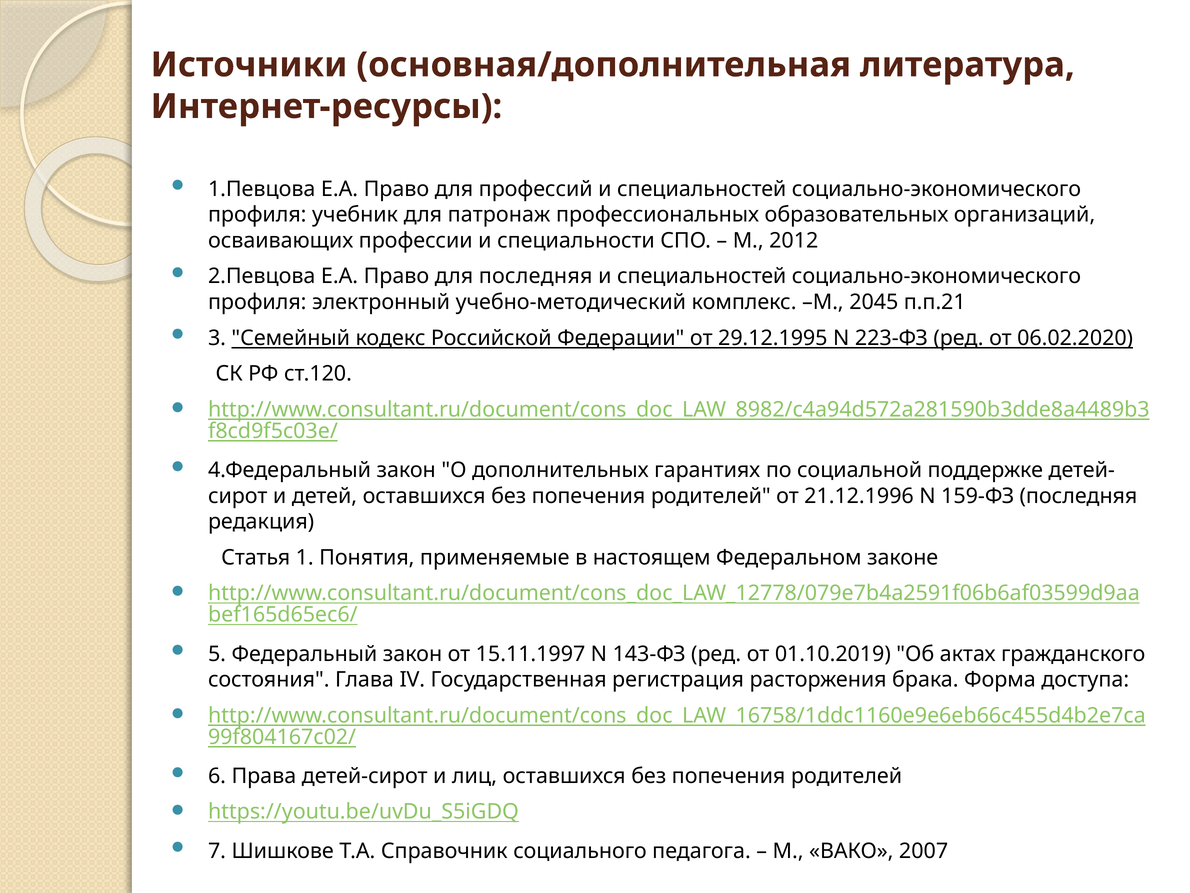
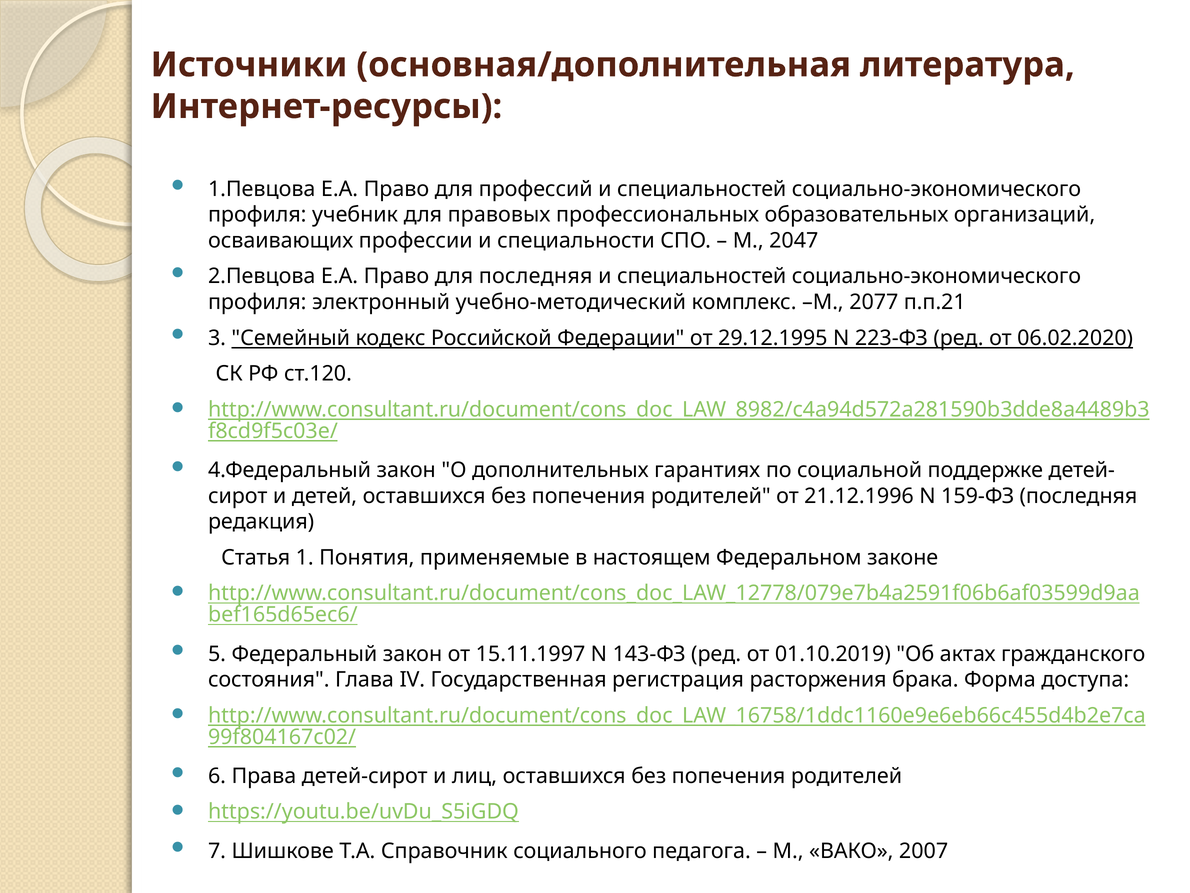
патронаж: патронаж -> правовых
2012: 2012 -> 2047
2045: 2045 -> 2077
